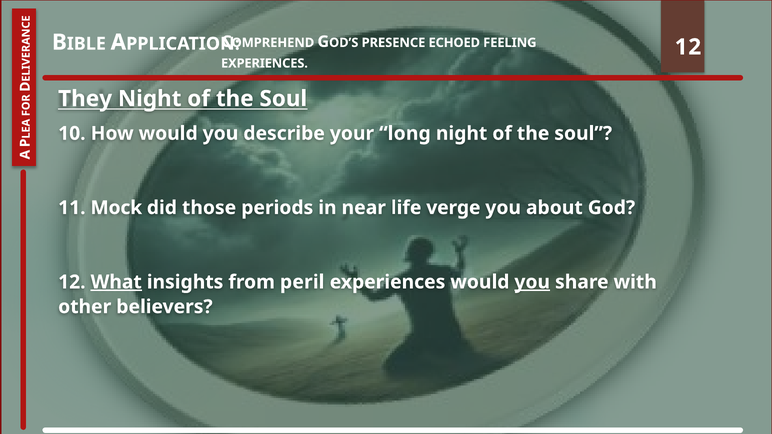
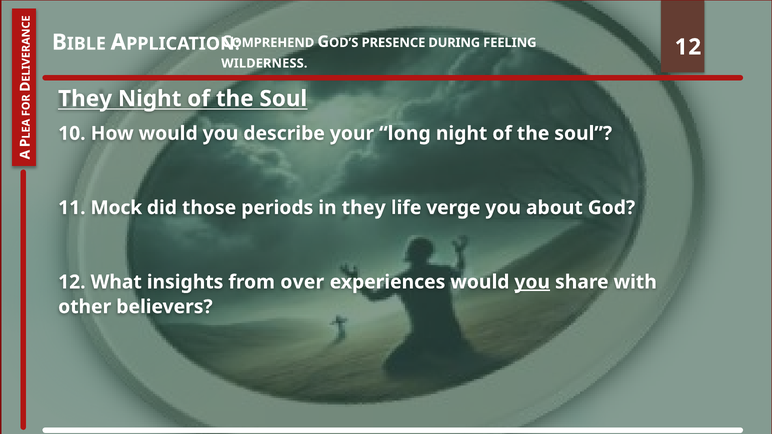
ECHOED: ECHOED -> DURING
EXPERIENCES at (264, 63): EXPERIENCES -> WILDERNESS
in near: near -> they
What underline: present -> none
peril: peril -> over
